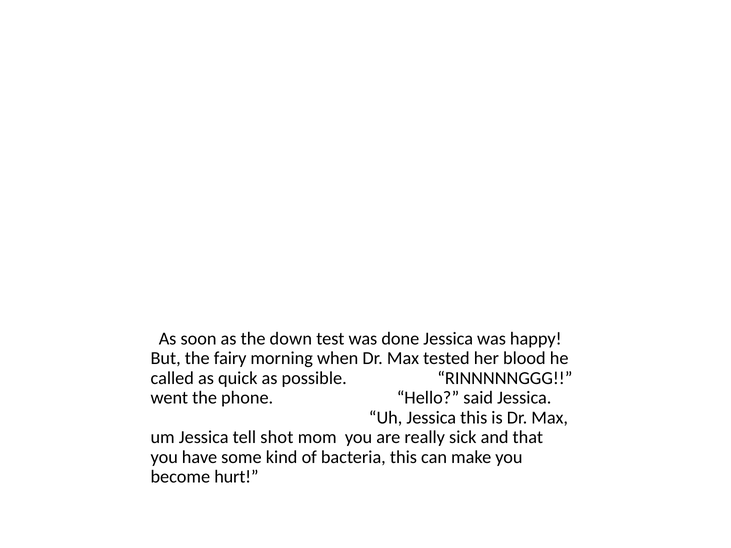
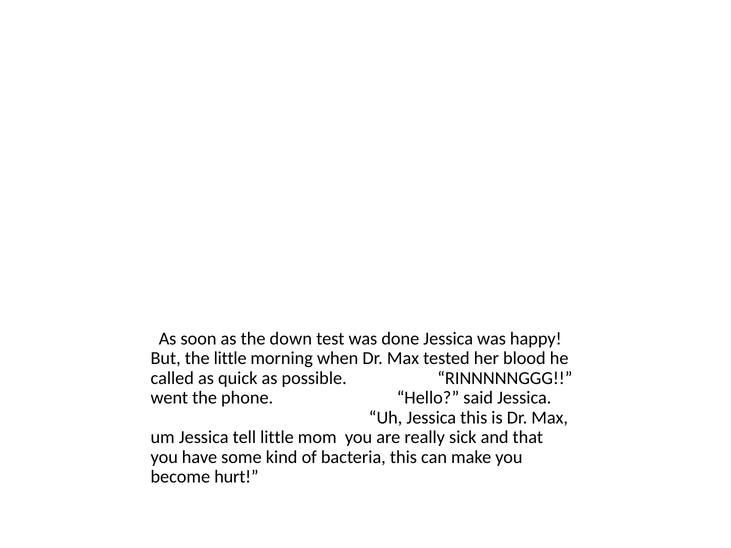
the fairy: fairy -> little
tell shot: shot -> little
